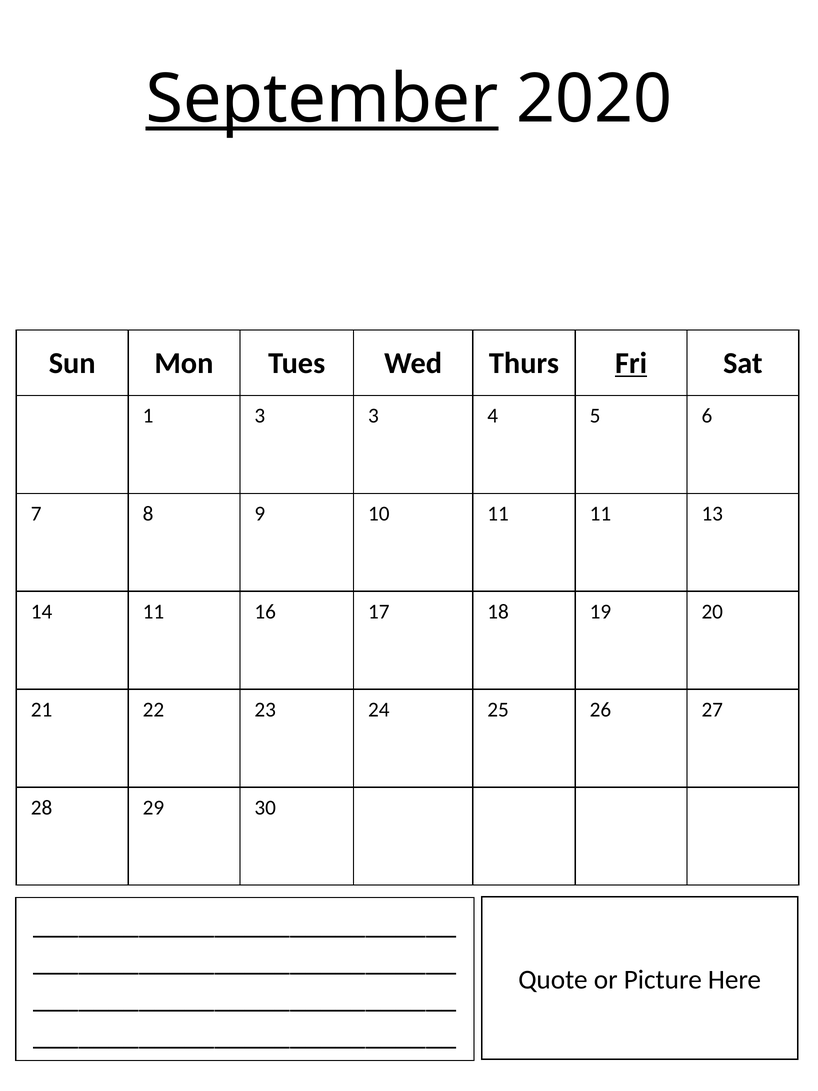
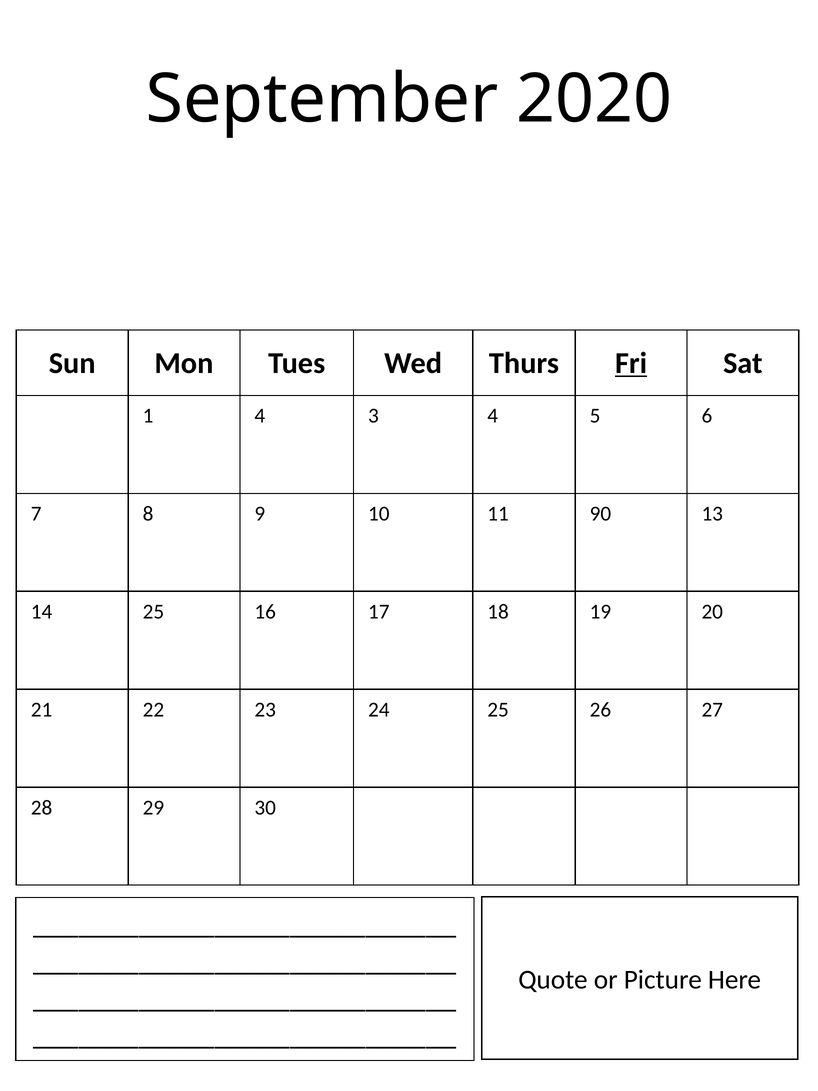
September underline: present -> none
1 3: 3 -> 4
11 11: 11 -> 90
14 11: 11 -> 25
